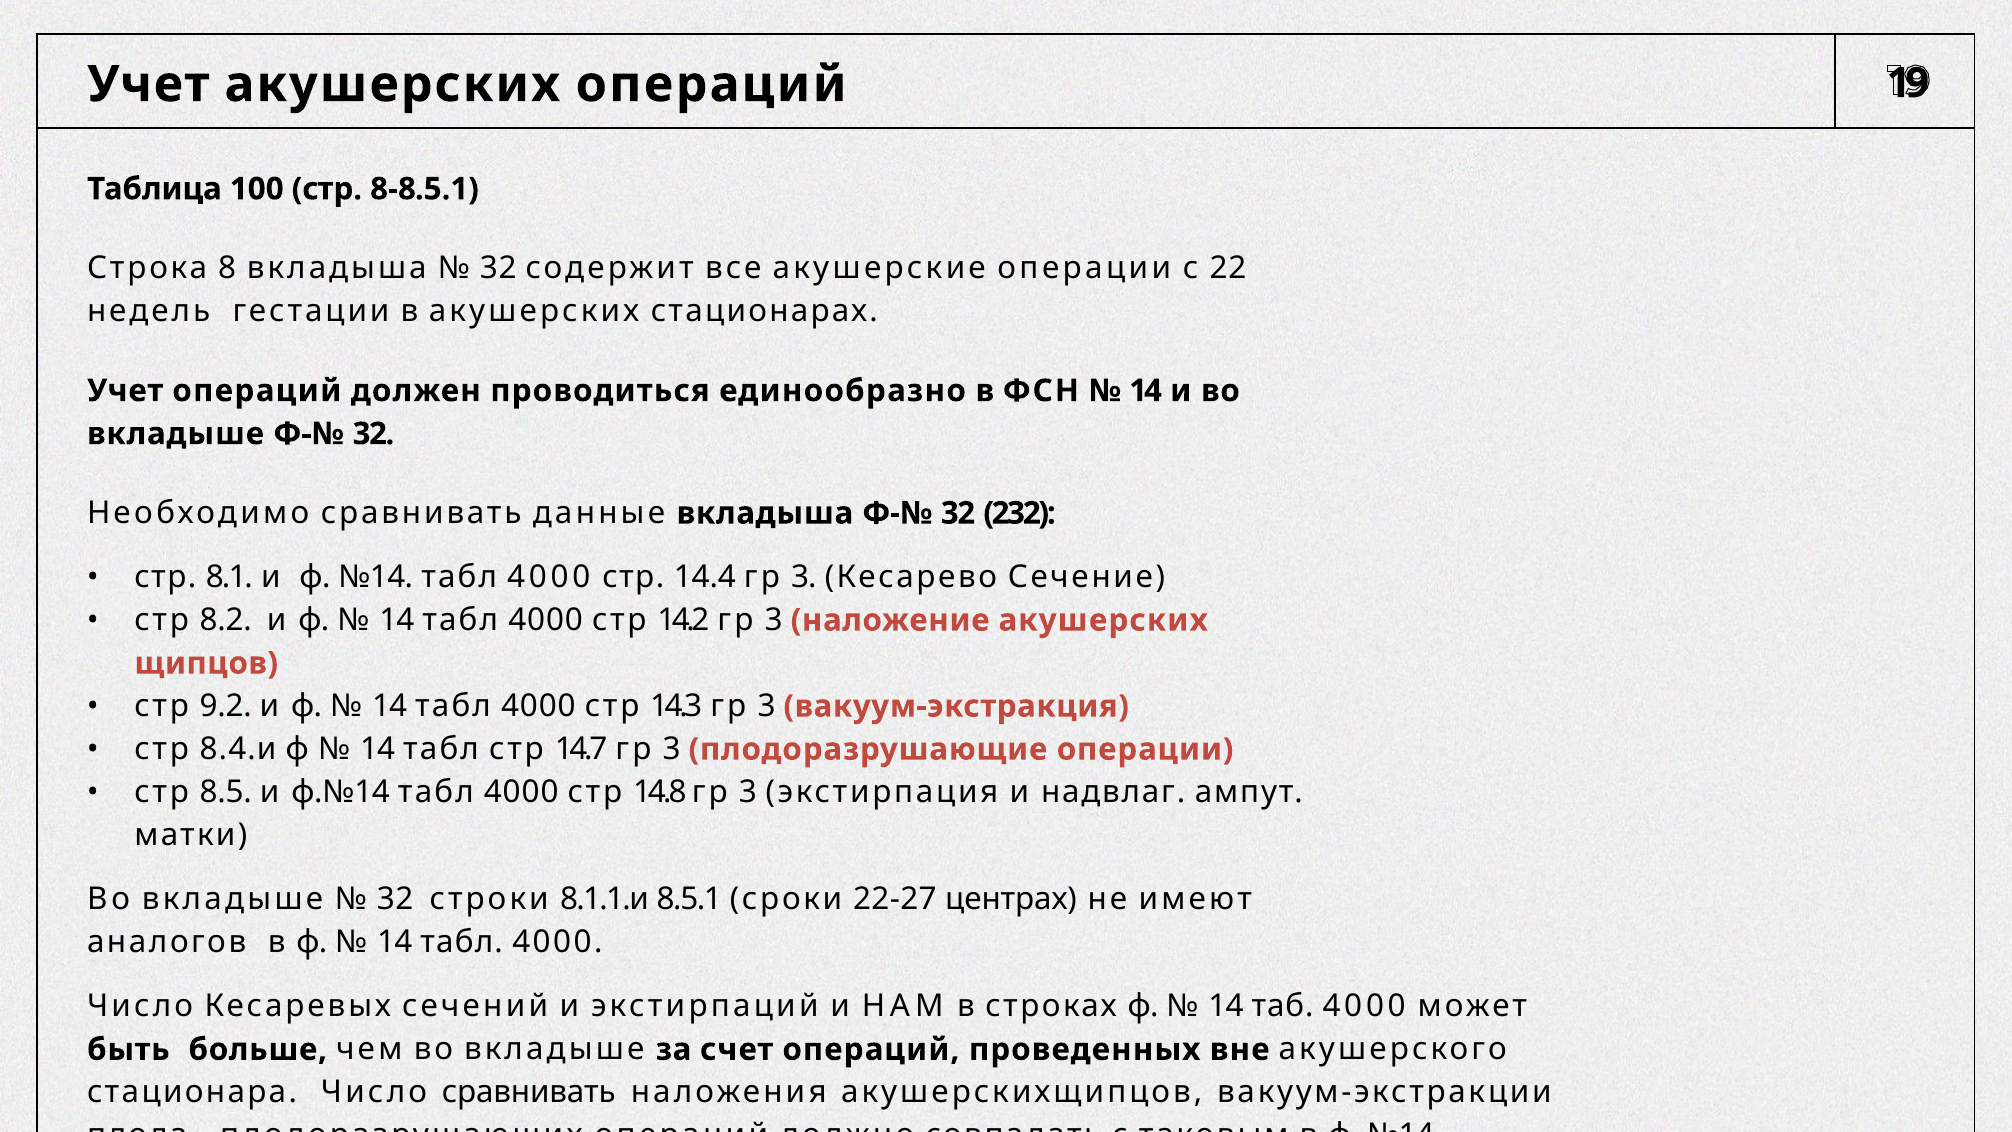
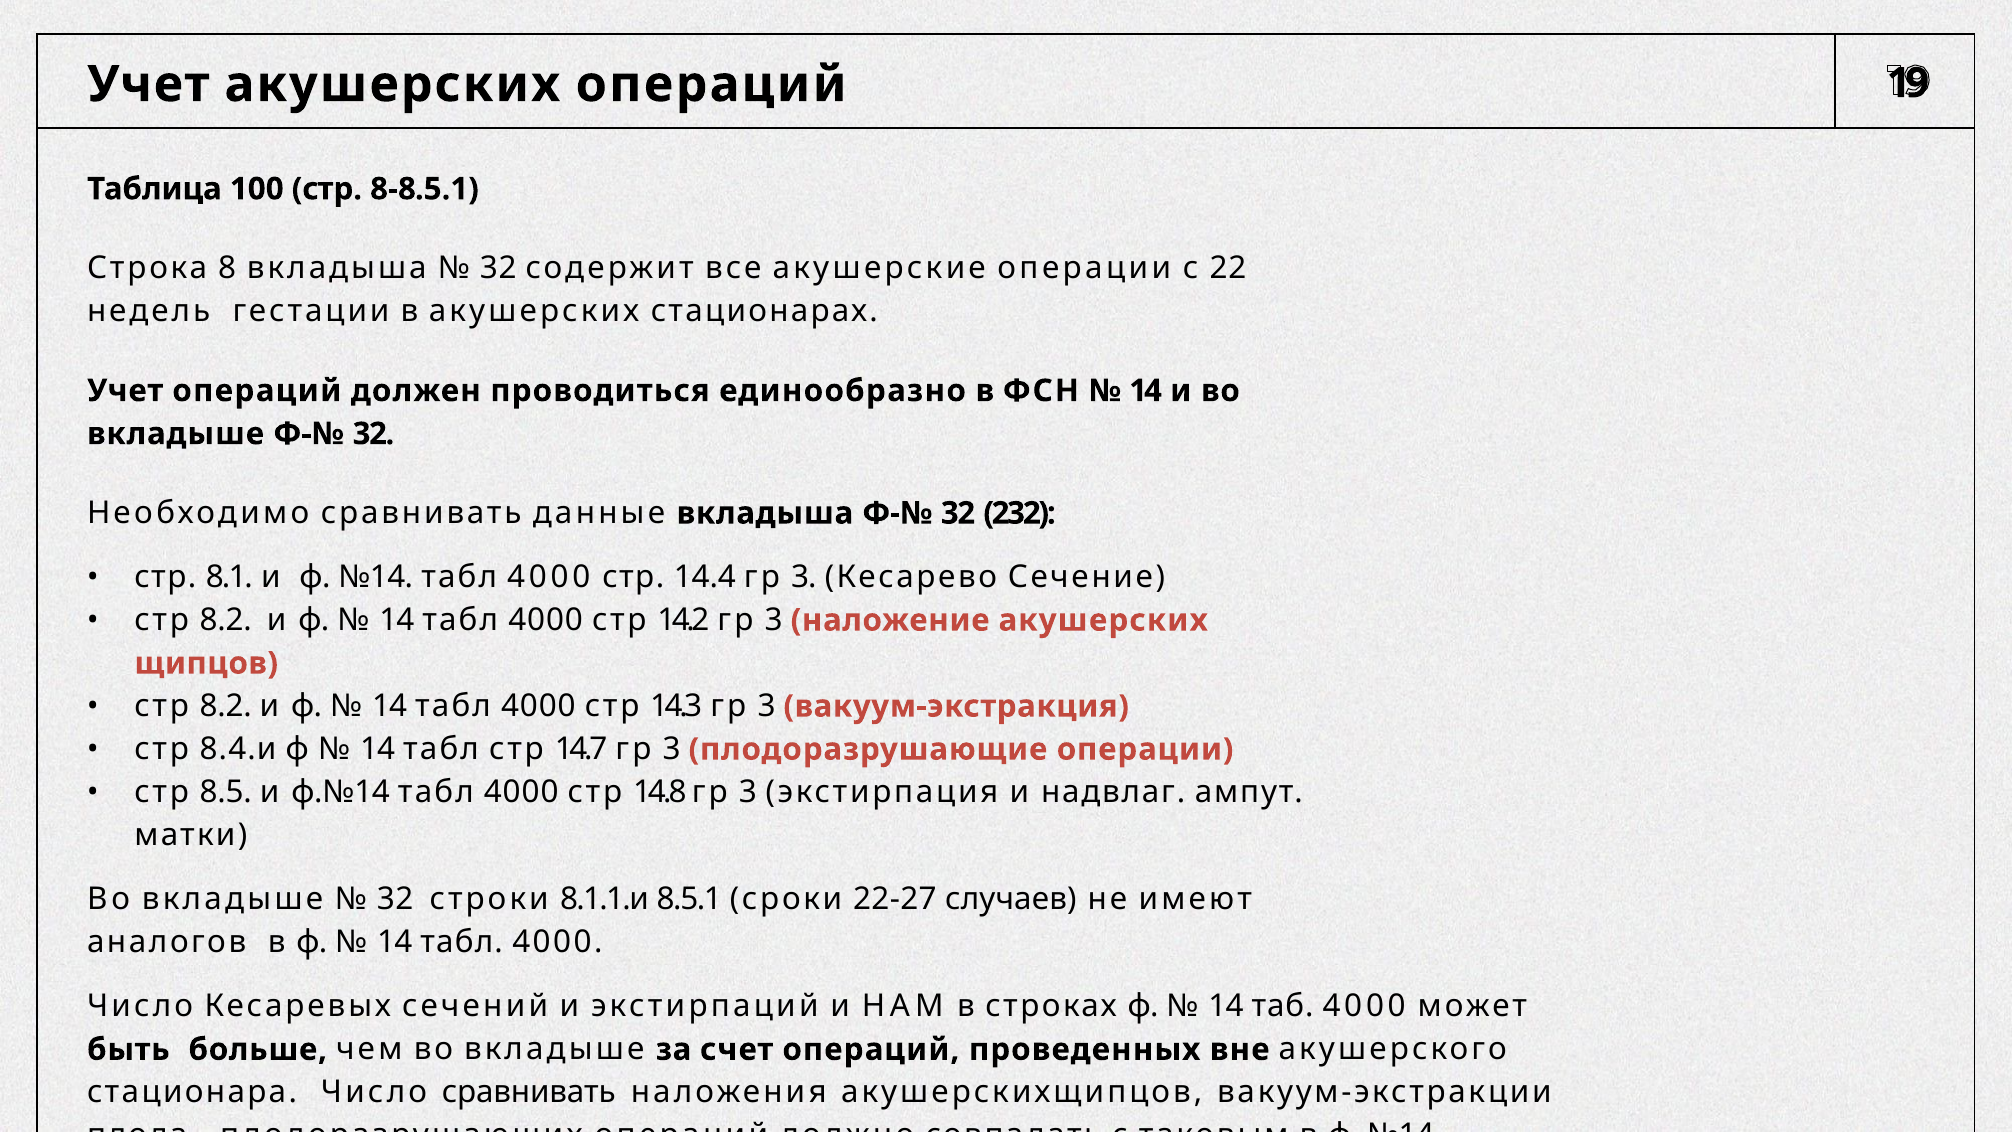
9.2 at (226, 706): 9.2 -> 8.2
центрах: центрах -> случаев
